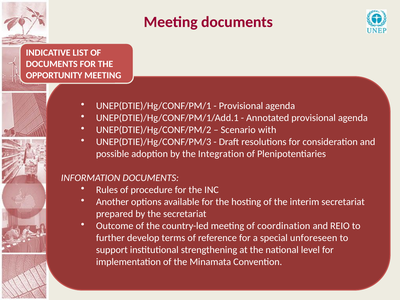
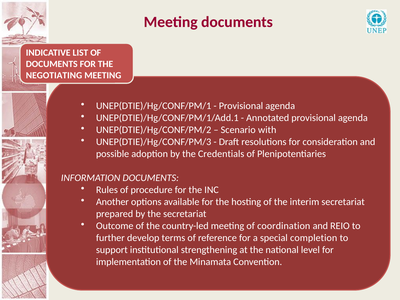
OPPORTUNITY: OPPORTUNITY -> NEGOTIATING
Integration: Integration -> Credentials
unforeseen: unforeseen -> completion
